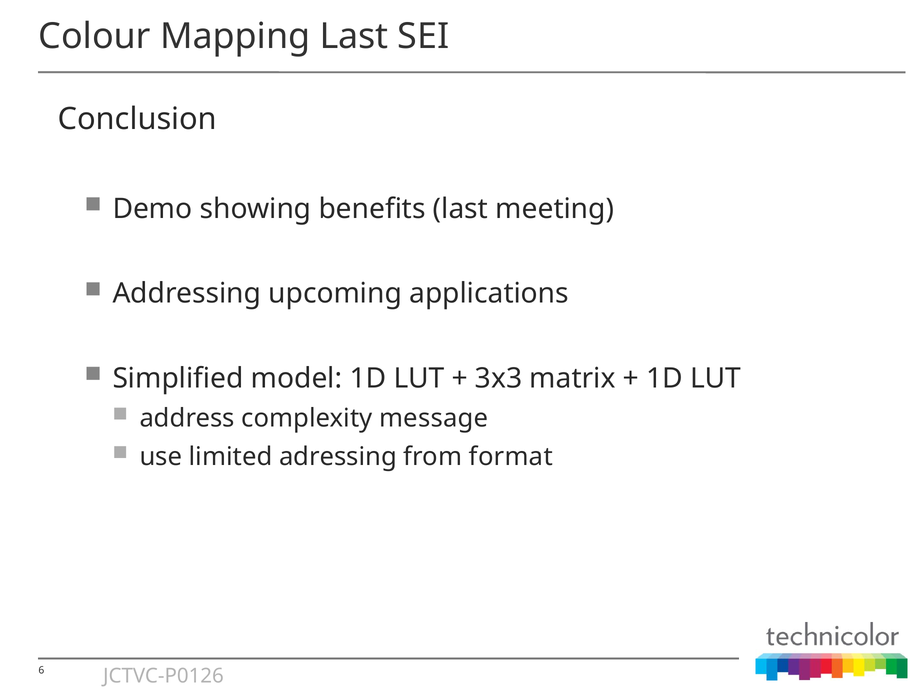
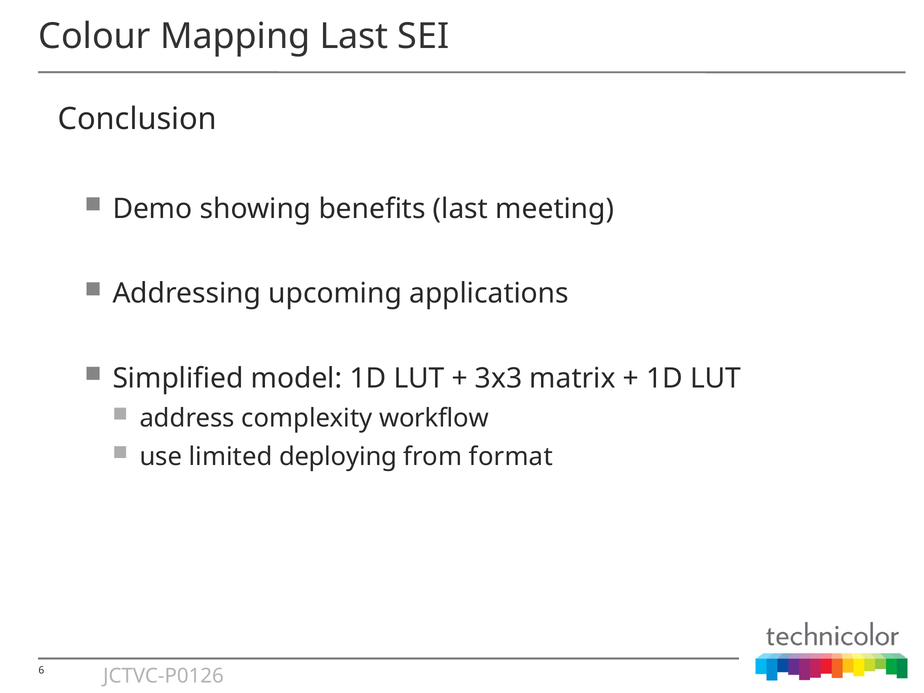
message: message -> workflow
adressing: adressing -> deploying
